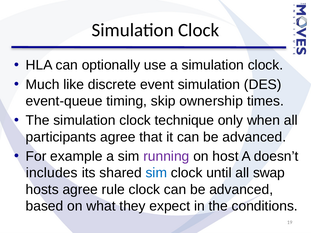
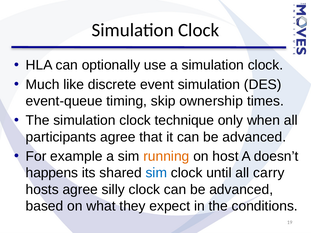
running colour: purple -> orange
includes: includes -> happens
swap: swap -> carry
rule: rule -> silly
